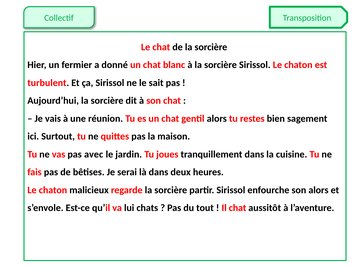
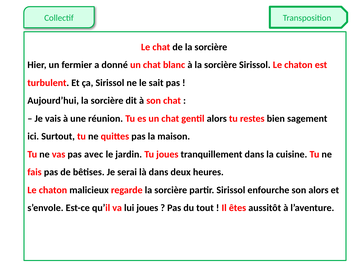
lui chats: chats -> joues
Il chat: chat -> êtes
